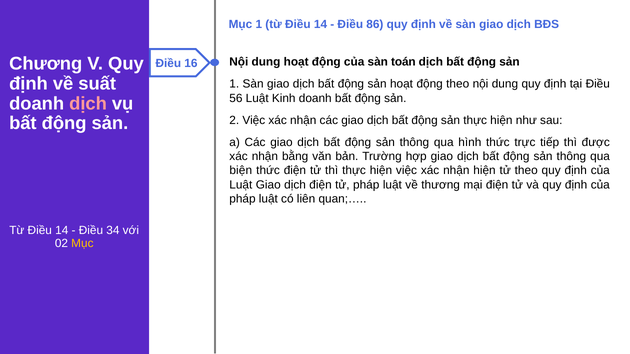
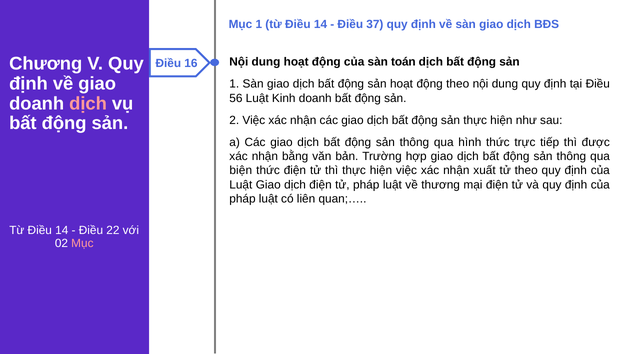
86: 86 -> 37
về suất: suất -> giao
nhận hiện: hiện -> xuất
34: 34 -> 22
Mục at (82, 243) colour: yellow -> pink
